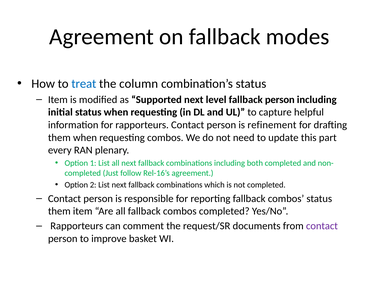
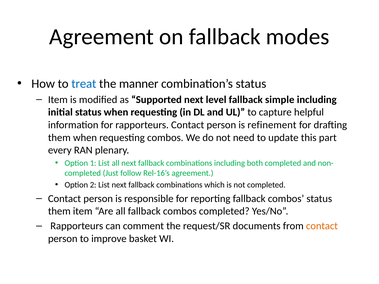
column: column -> manner
fallback person: person -> simple
contact at (322, 226) colour: purple -> orange
